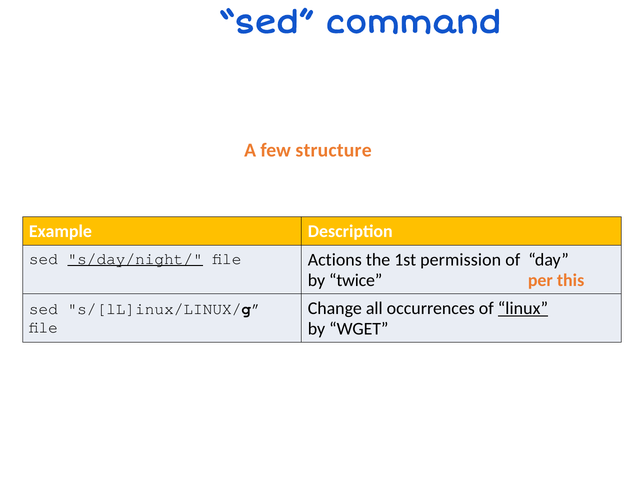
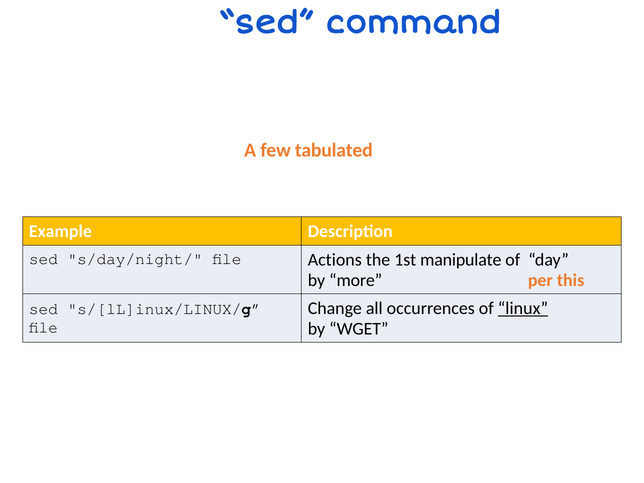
structure: structure -> tabulated
s/day/night/ underline: present -> none
permission: permission -> manipulate
twice: twice -> more
